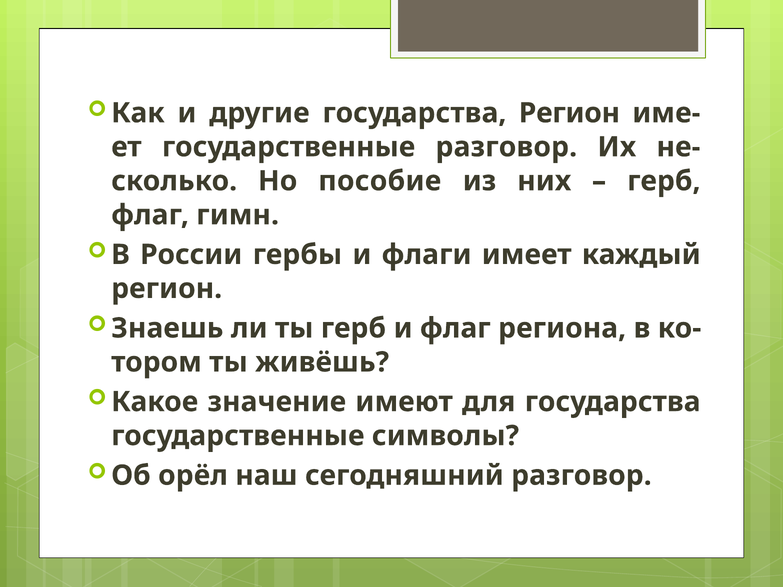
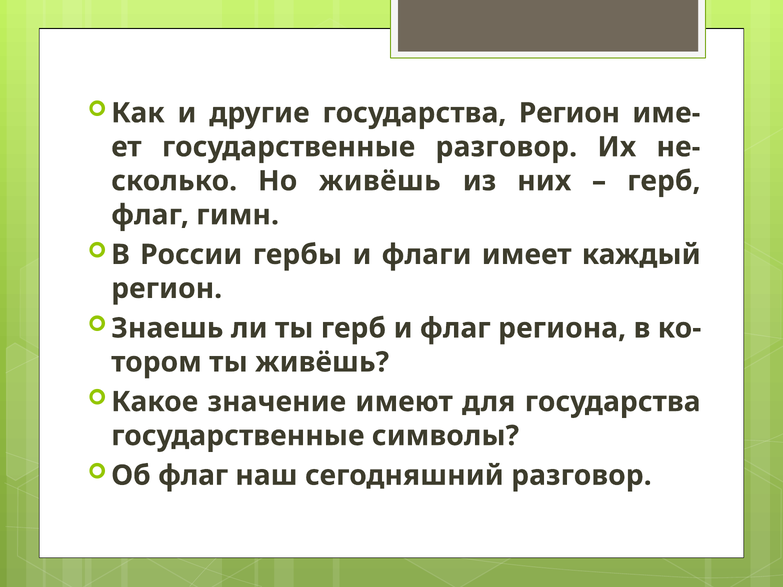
Но пособие: пособие -> живёшь
Об орёл: орёл -> флаг
